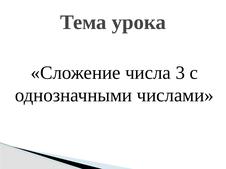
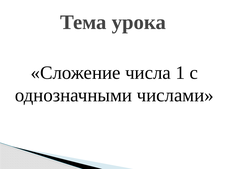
3: 3 -> 1
